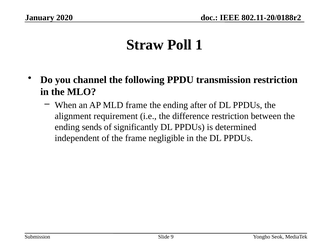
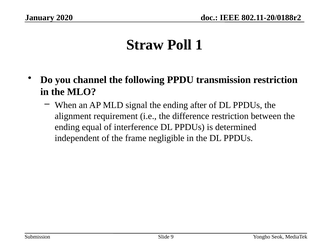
MLD frame: frame -> signal
sends: sends -> equal
significantly: significantly -> interference
